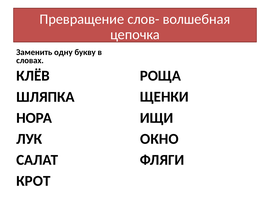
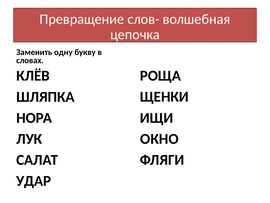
КРОТ: КРОТ -> УДАР
